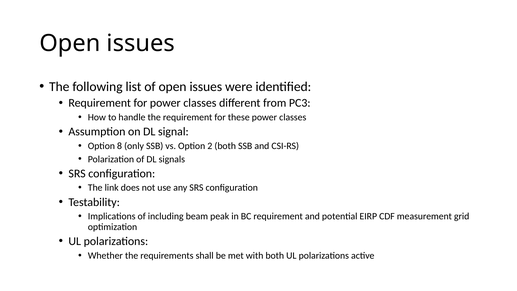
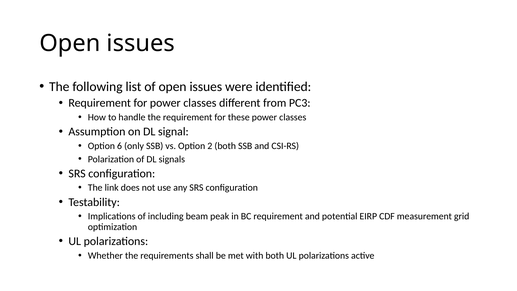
8: 8 -> 6
